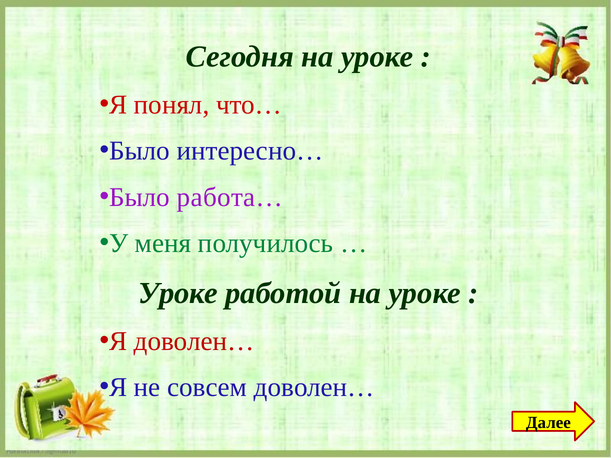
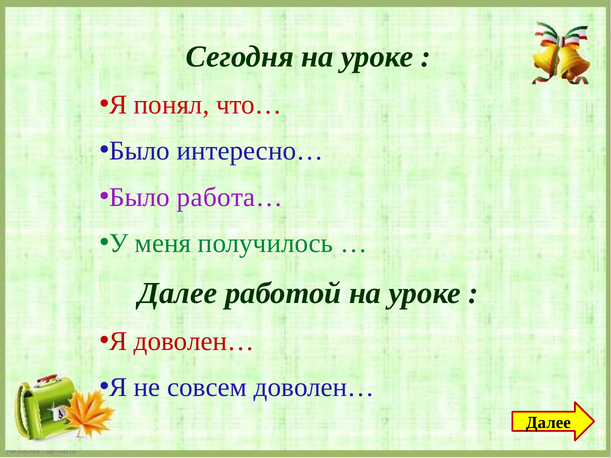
Уроке at (178, 293): Уроке -> Далее
